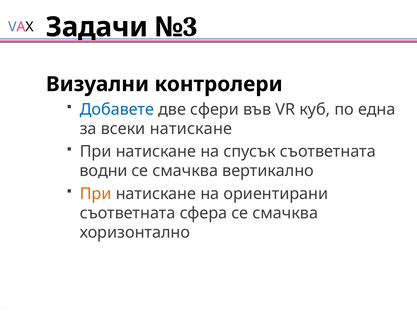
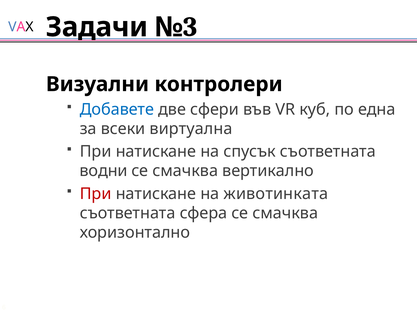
всеки натискане: натискане -> виртуална
При at (96, 193) colour: orange -> red
ориентирани: ориентирани -> животинката
